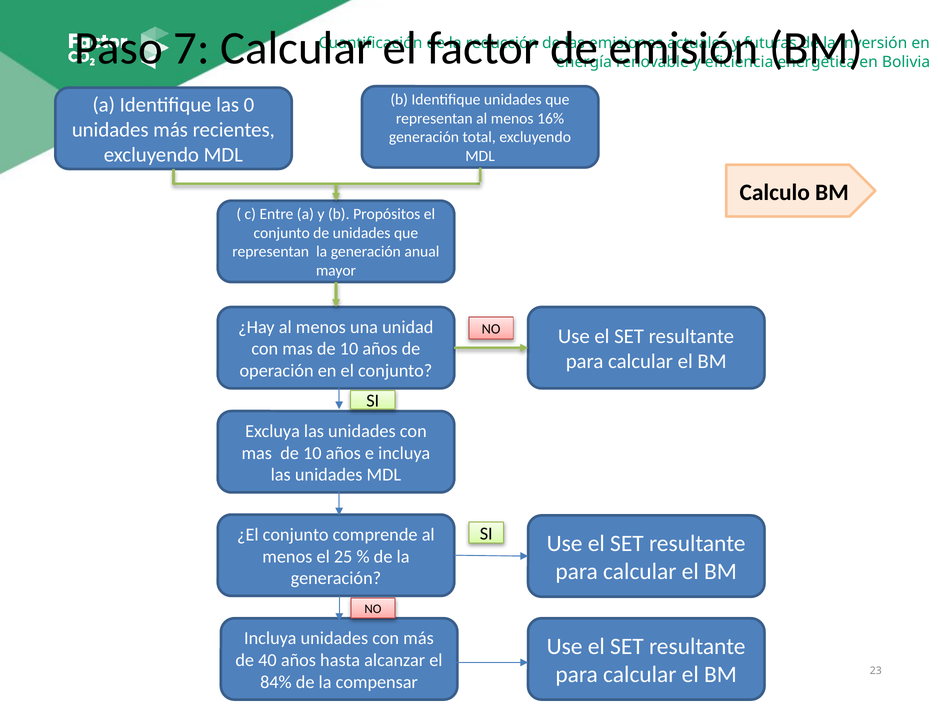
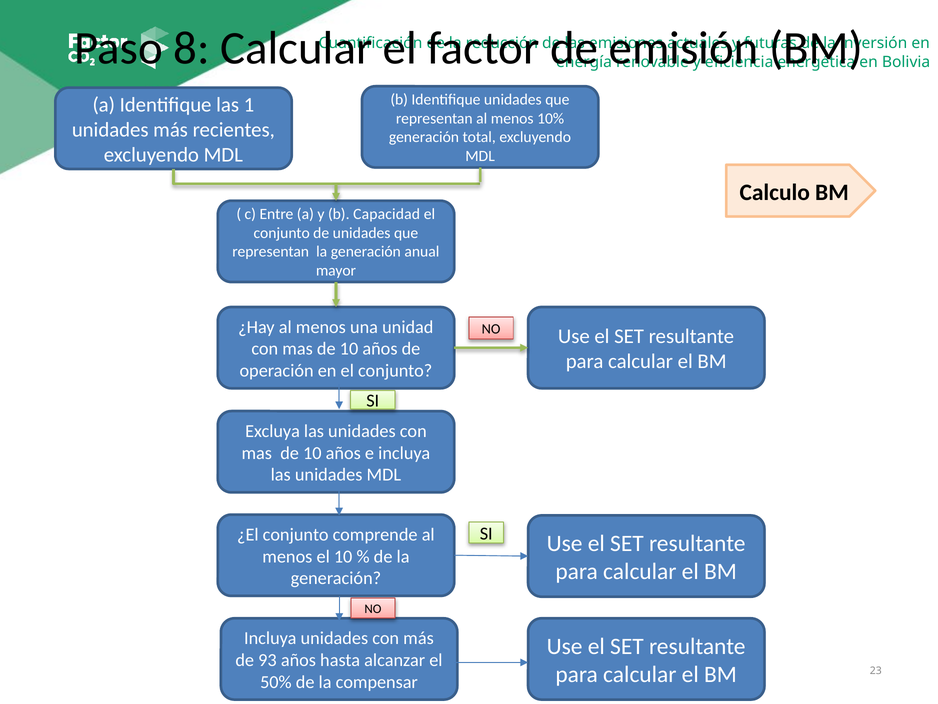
7: 7 -> 8
0: 0 -> 1
16%: 16% -> 10%
Propósitos: Propósitos -> Capacidad
el 25: 25 -> 10
40: 40 -> 93
84%: 84% -> 50%
